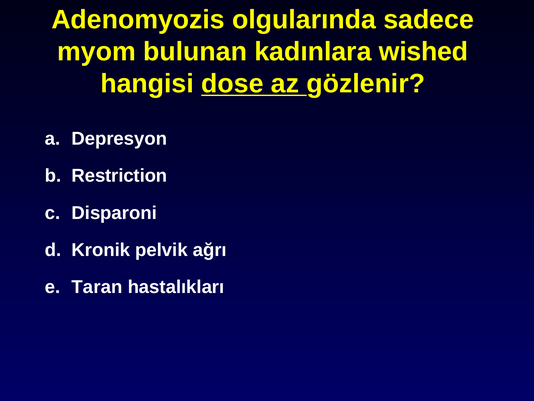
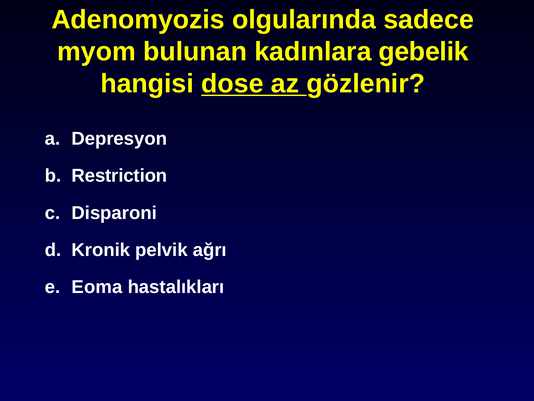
wished: wished -> gebelik
Taran: Taran -> Eoma
